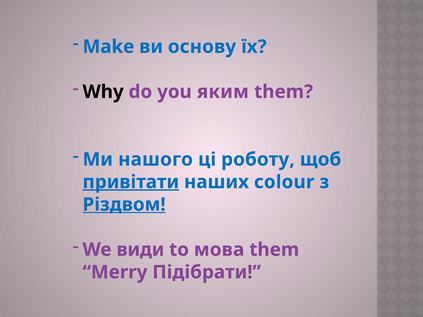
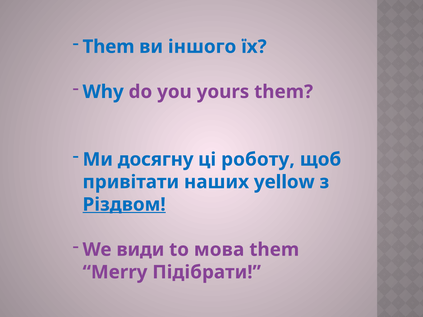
Make at (108, 47): Make -> Them
основу: основу -> іншого
Why colour: black -> blue
яким: яким -> yours
нашого: нашого -> досягну
привітати underline: present -> none
colour: colour -> yellow
